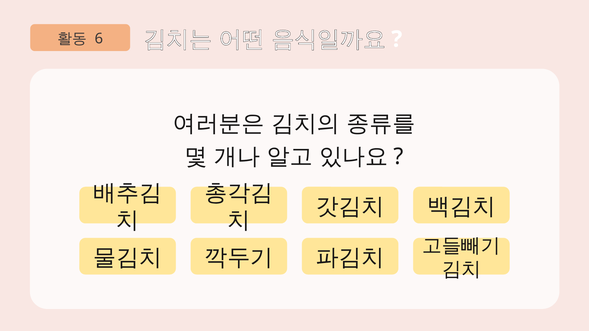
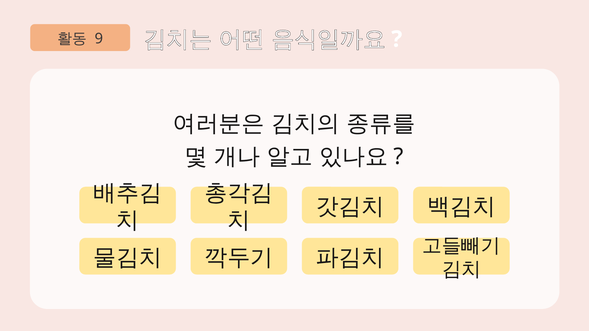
6: 6 -> 9
